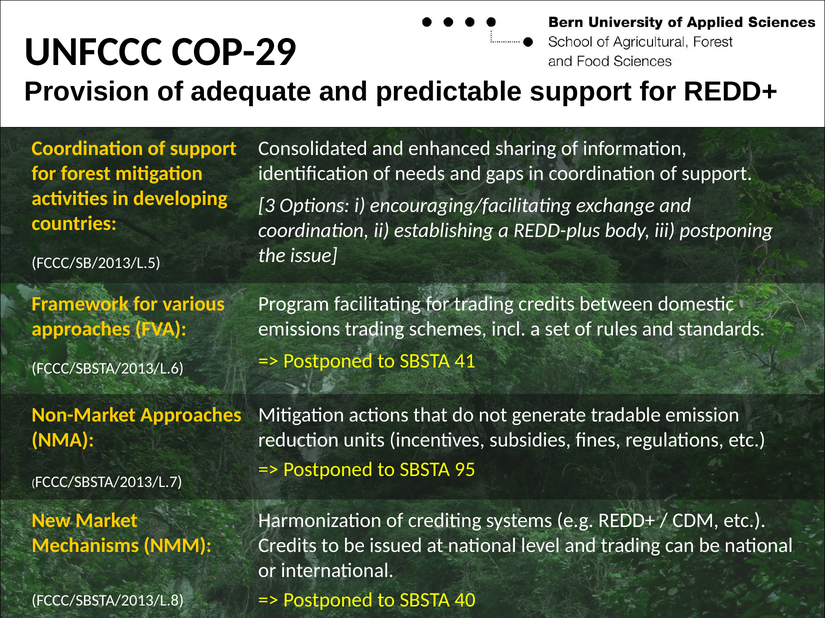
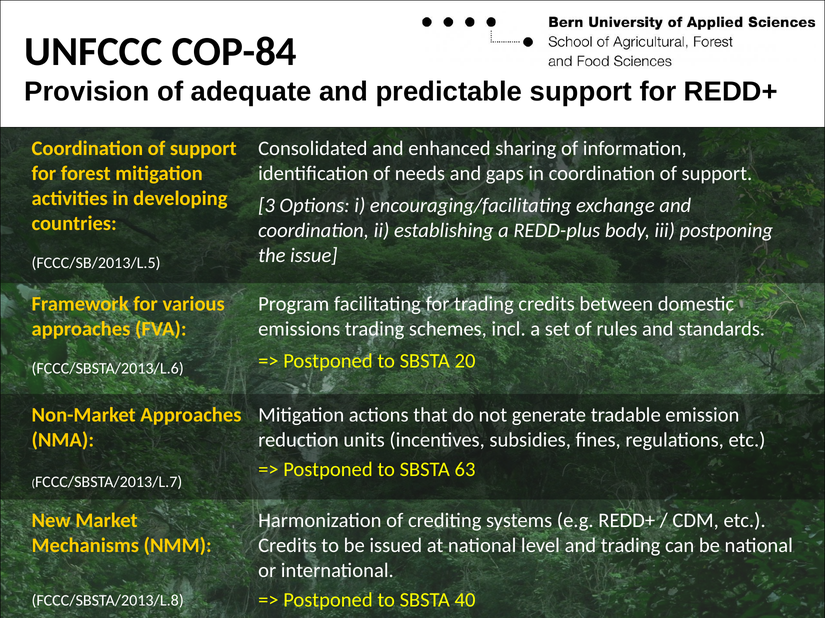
COP-29: COP-29 -> COP-84
41: 41 -> 20
95: 95 -> 63
